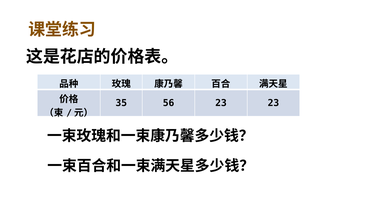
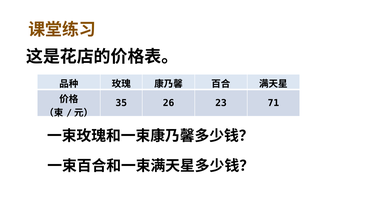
56: 56 -> 26
23 23: 23 -> 71
